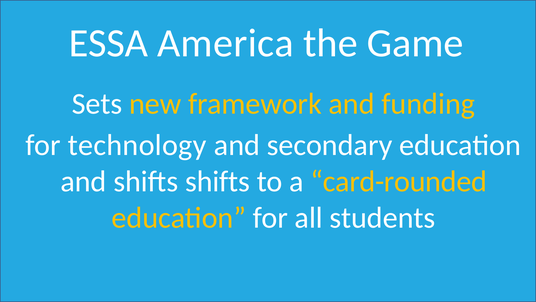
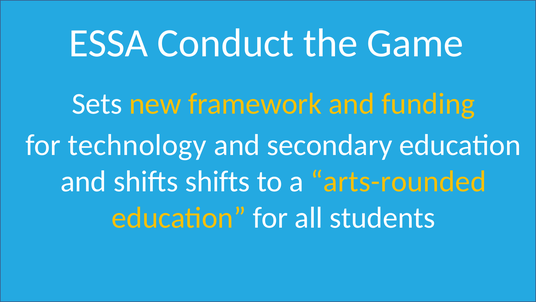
America: America -> Conduct
card-rounded: card-rounded -> arts-rounded
